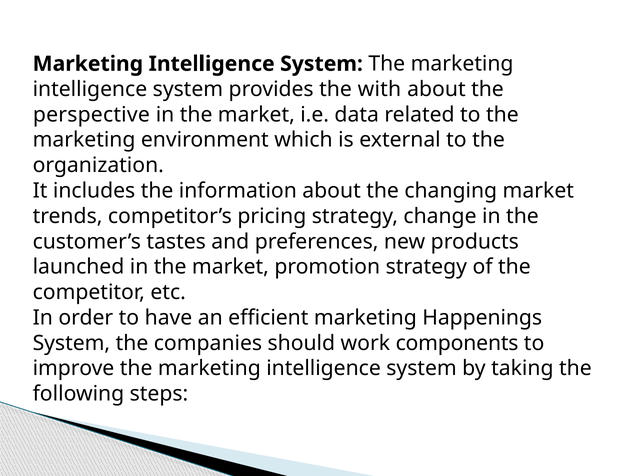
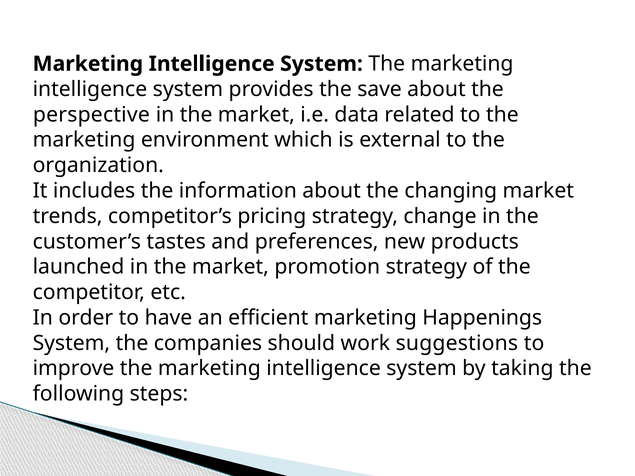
with: with -> save
components: components -> suggestions
